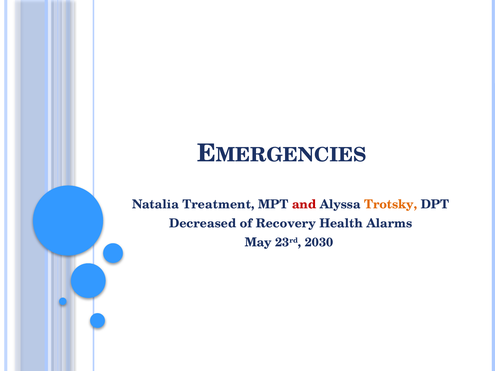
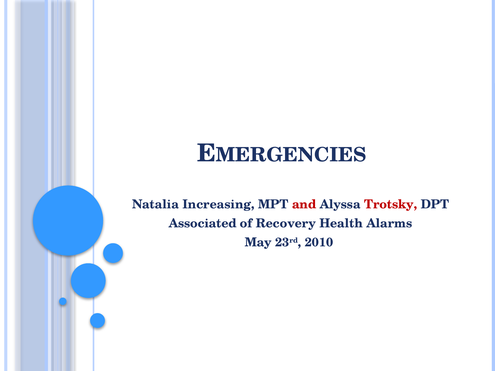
Treatment: Treatment -> Increasing
Trotsky colour: orange -> red
Decreased: Decreased -> Associated
2030: 2030 -> 2010
